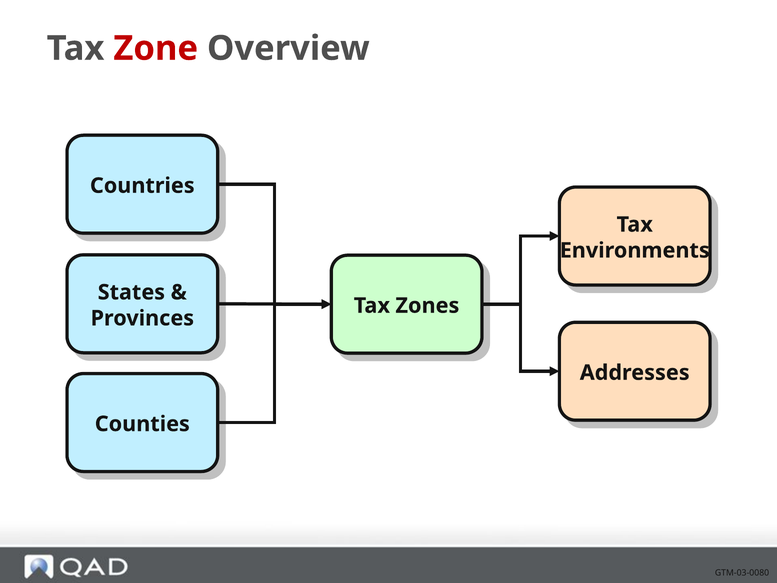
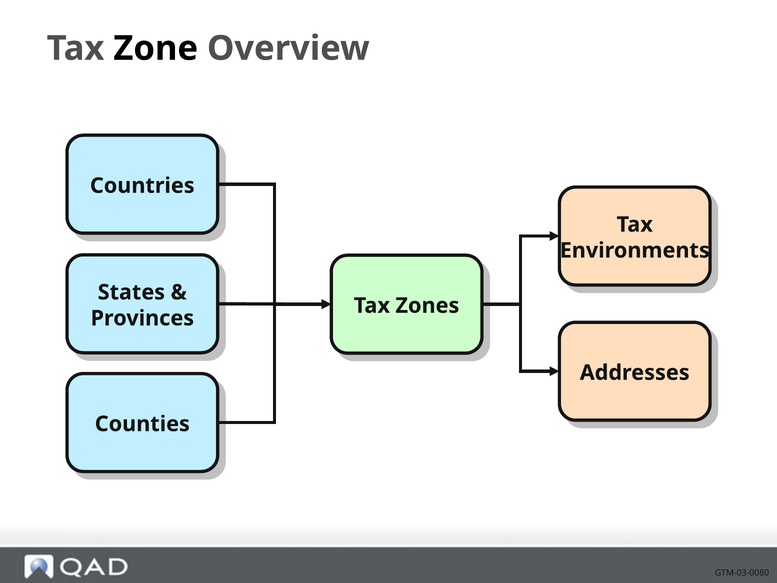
Zone colour: red -> black
